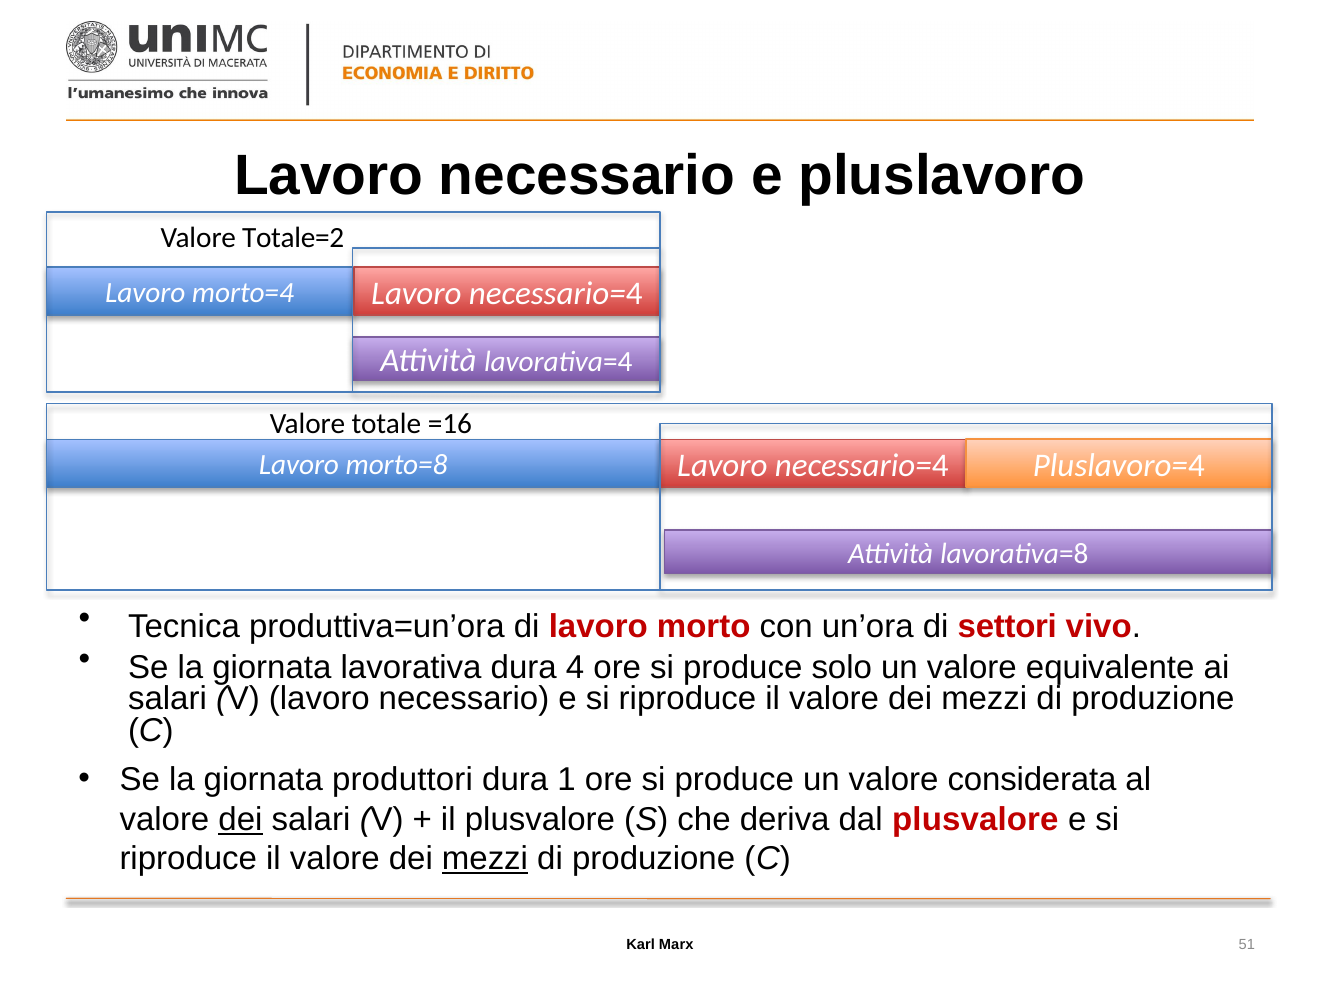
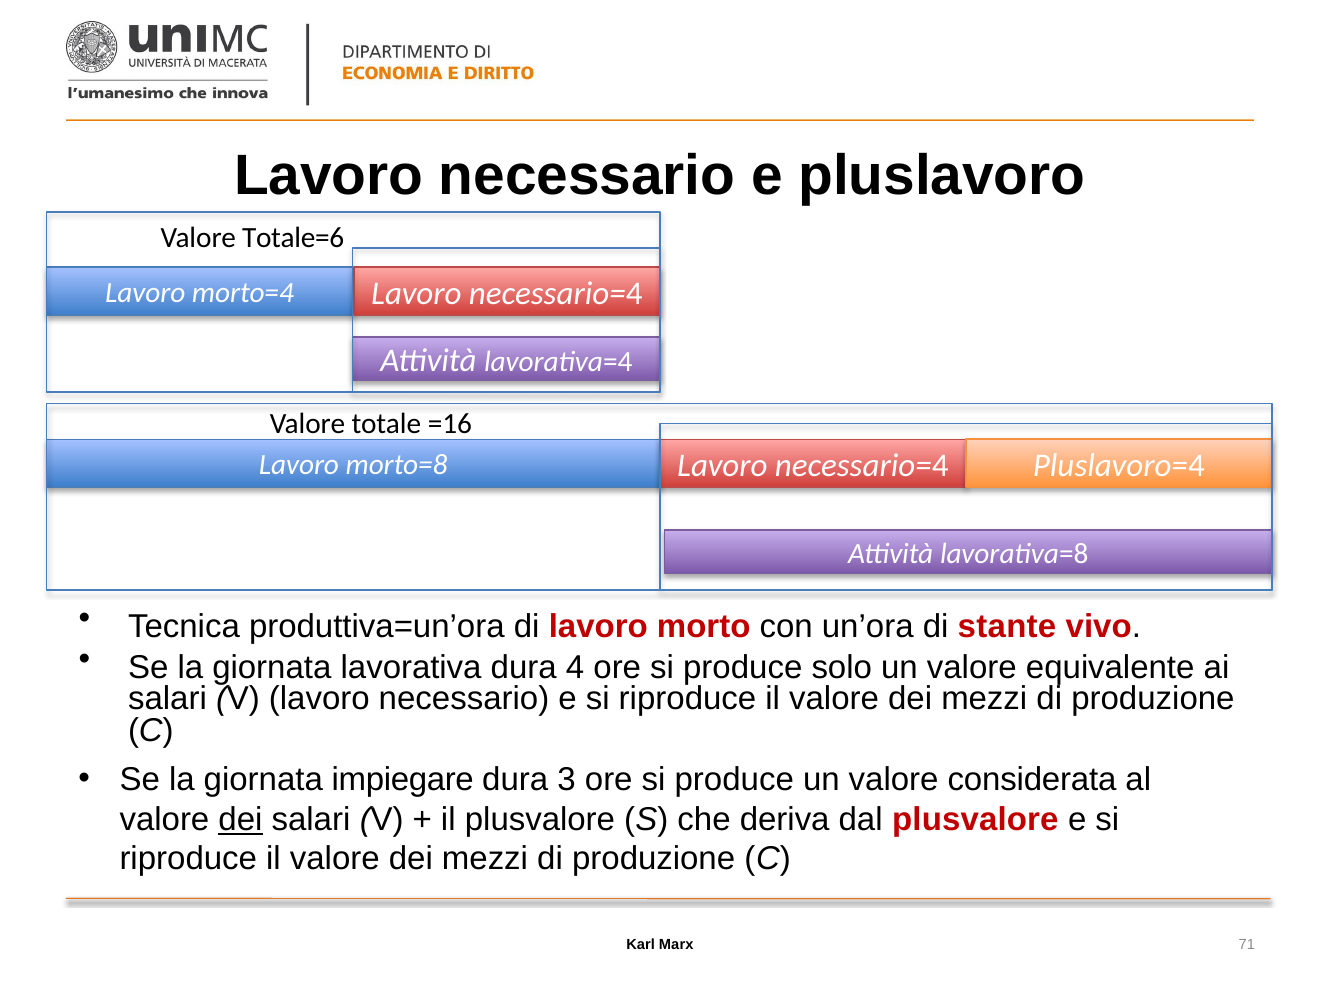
Totale=2: Totale=2 -> Totale=6
settori: settori -> stante
produttori: produttori -> impiegare
1: 1 -> 3
mezzi at (485, 859) underline: present -> none
51: 51 -> 71
